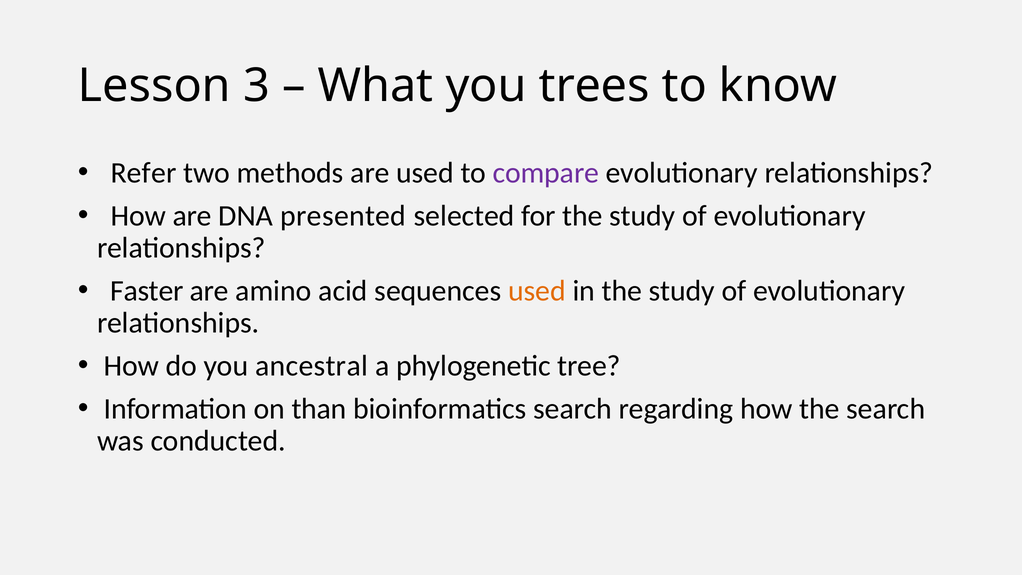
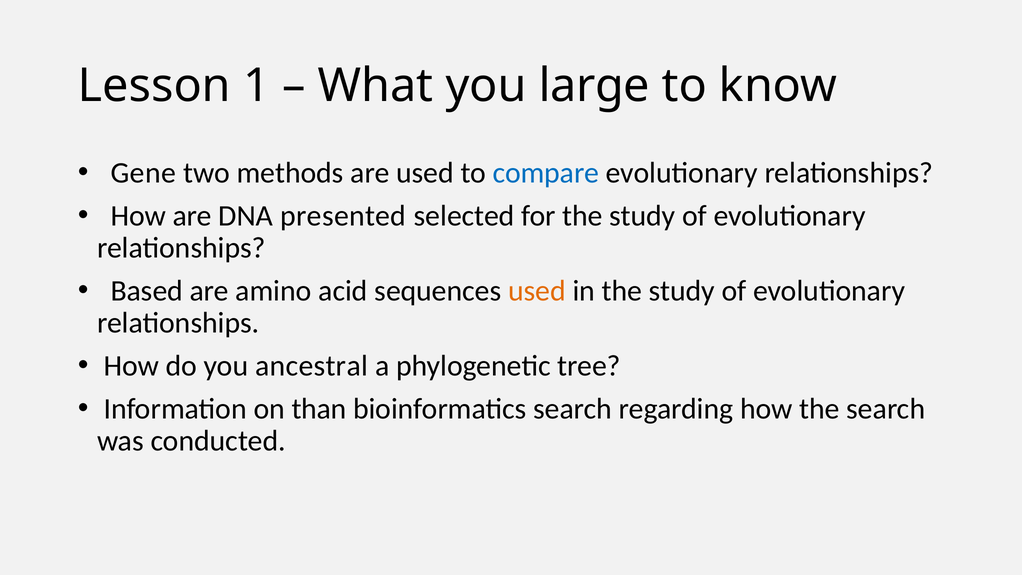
3: 3 -> 1
trees: trees -> large
Refer: Refer -> Gene
compare colour: purple -> blue
Faster: Faster -> Based
